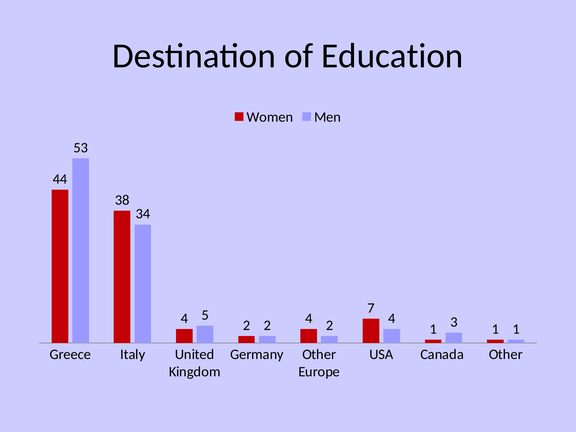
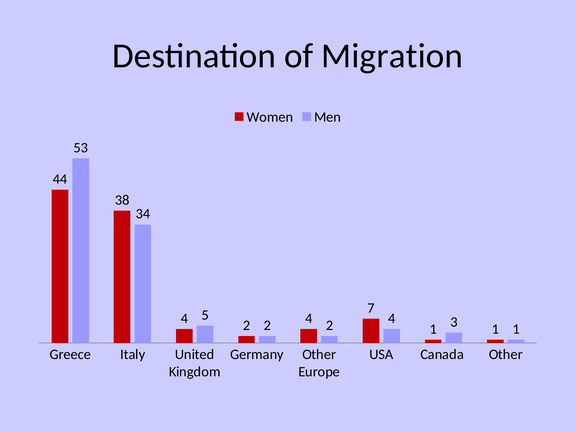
Education: Education -> Migration
